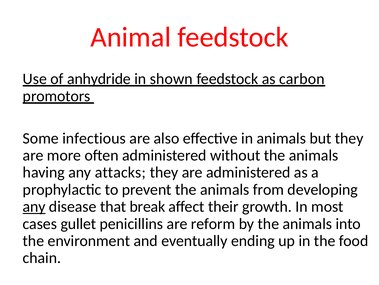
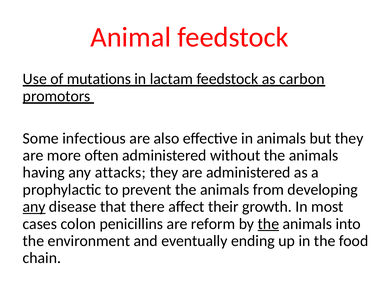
anhydride: anhydride -> mutations
shown: shown -> lactam
break: break -> there
gullet: gullet -> colon
the at (268, 223) underline: none -> present
